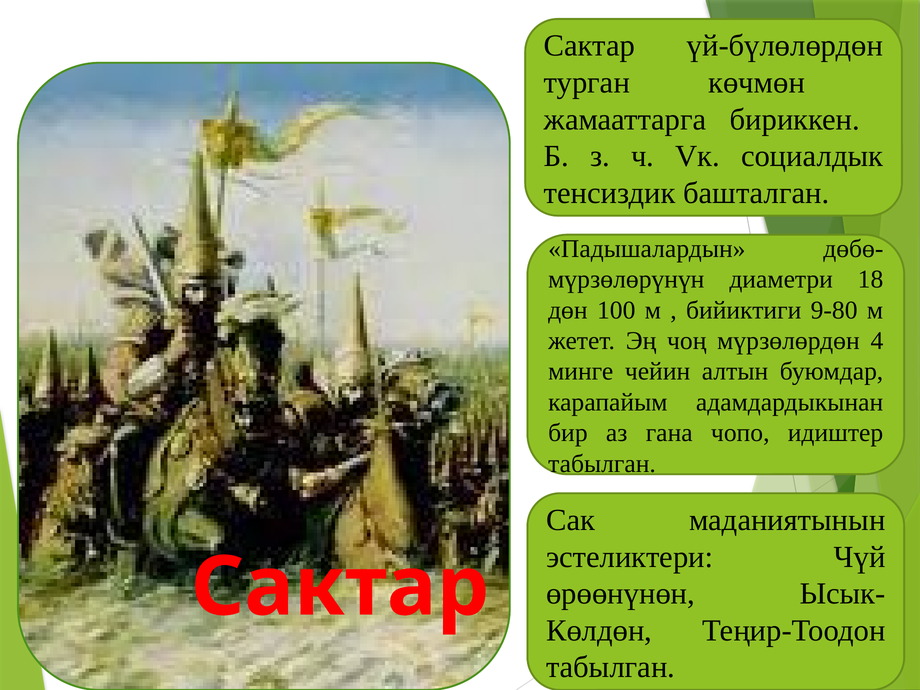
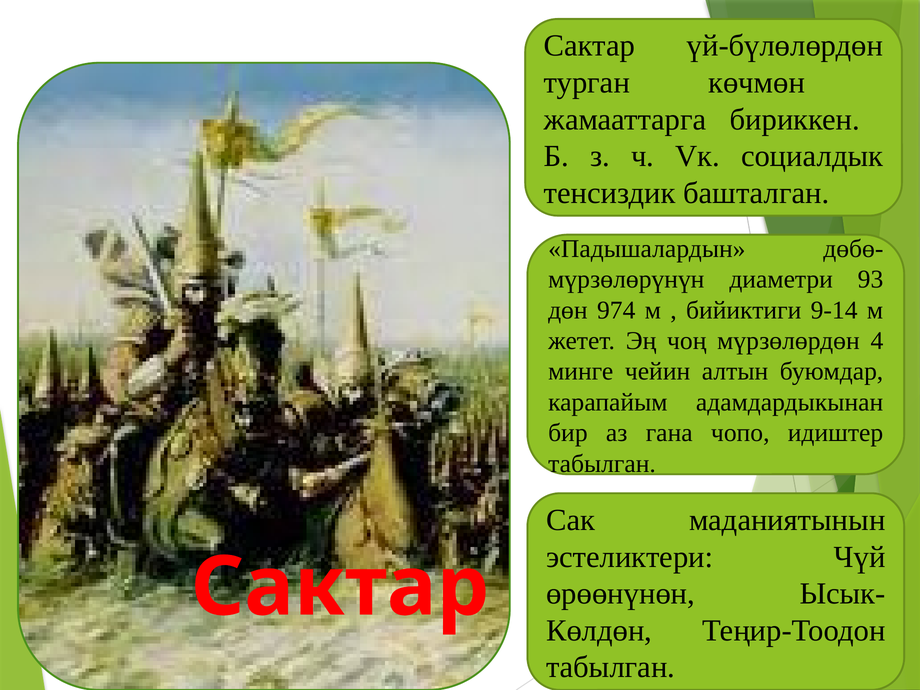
18: 18 -> 93
100: 100 -> 974
9-80: 9-80 -> 9-14
